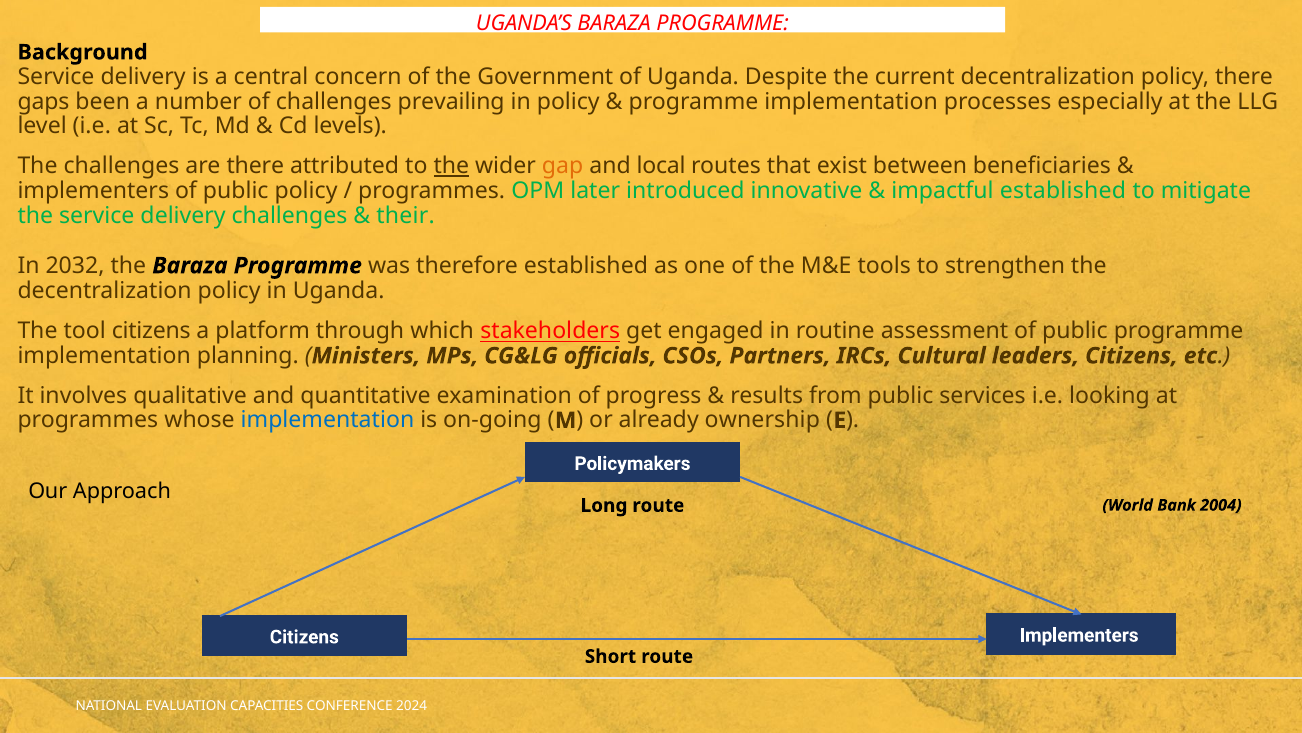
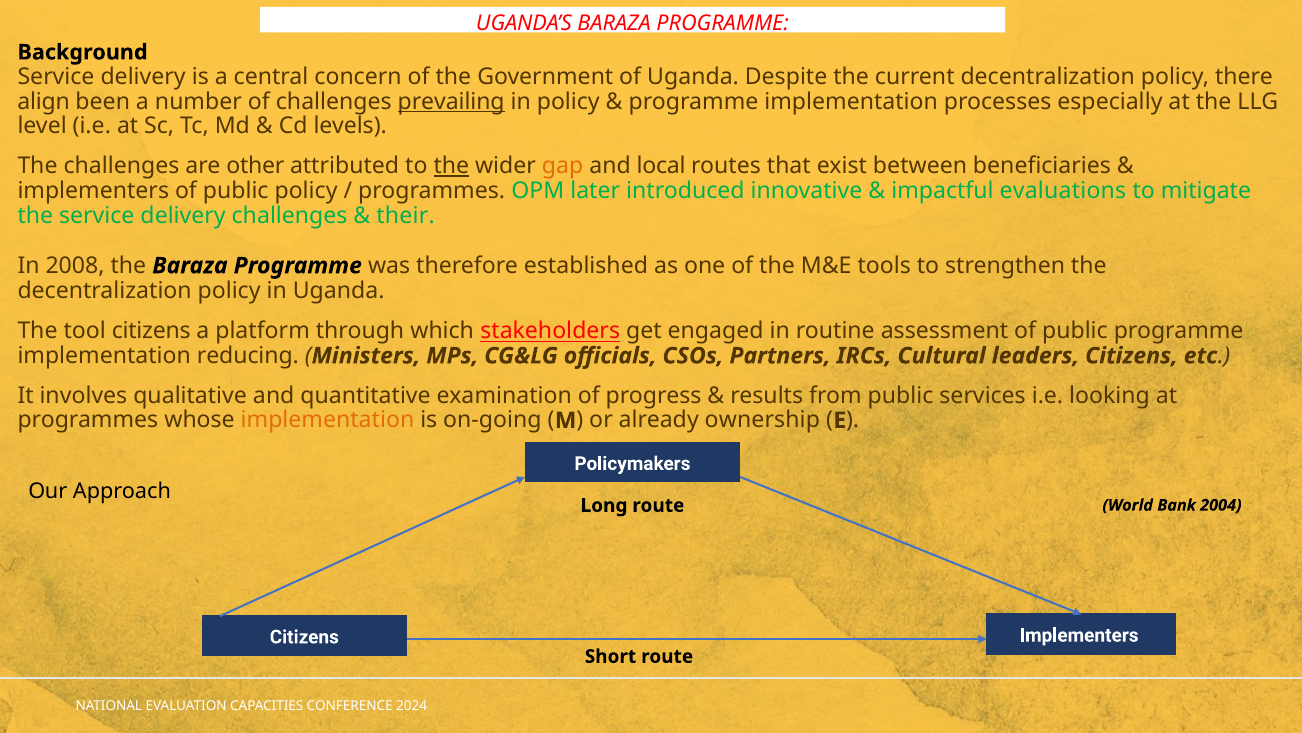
gaps: gaps -> align
prevailing underline: none -> present
are there: there -> other
impactful established: established -> evaluations
2032: 2032 -> 2008
planning: planning -> reducing
implementation at (327, 420) colour: blue -> orange
